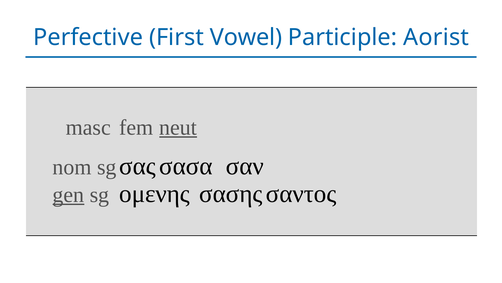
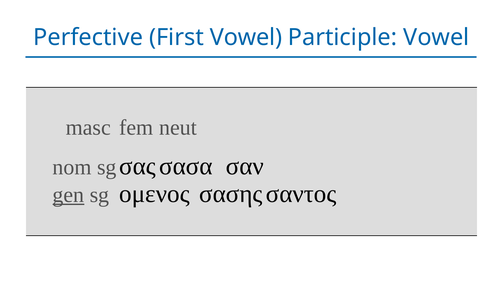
Participle Aorist: Aorist -> Vowel
neut underline: present -> none
ομενης: ομενης -> ομενος
